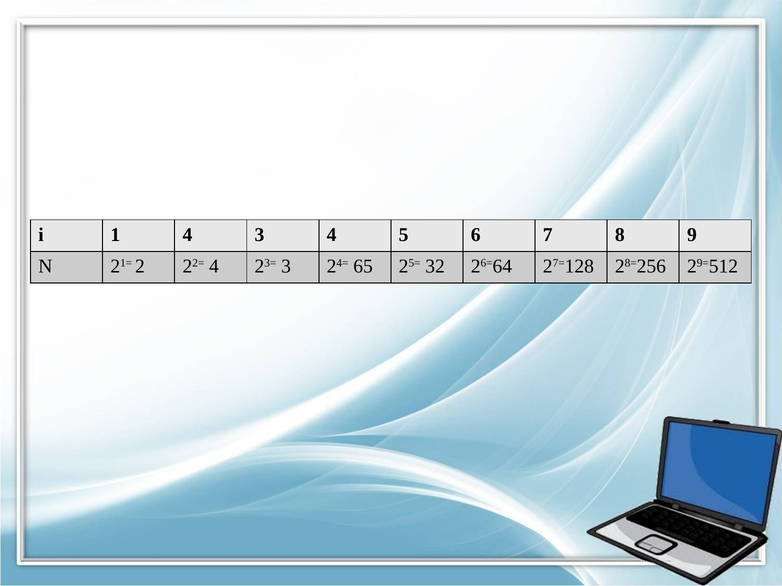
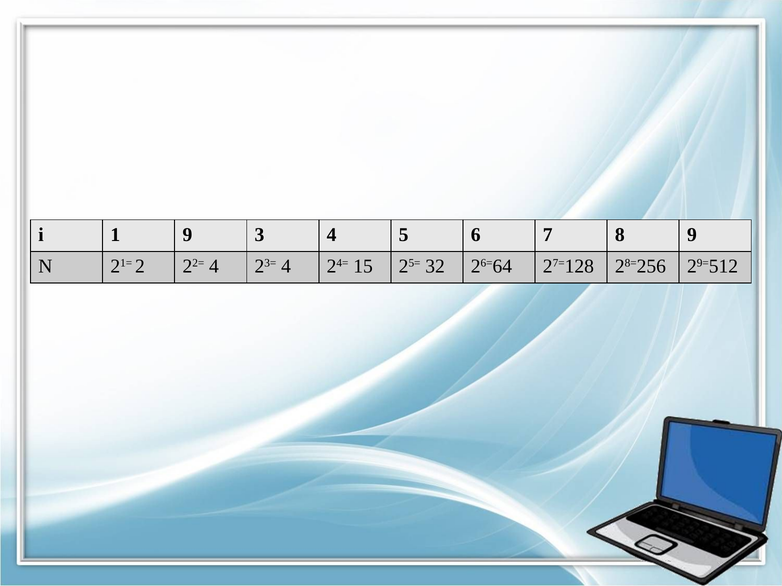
1 4: 4 -> 9
23= 3: 3 -> 4
65: 65 -> 15
